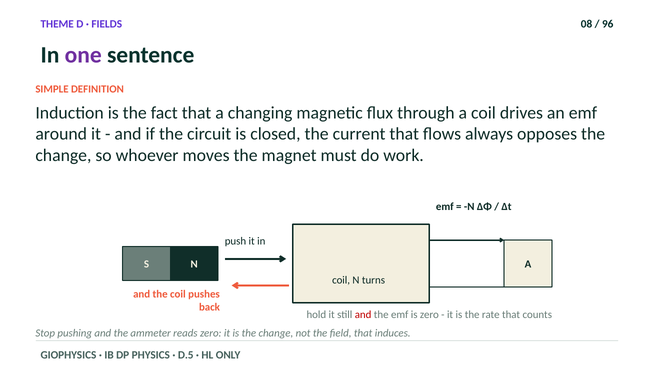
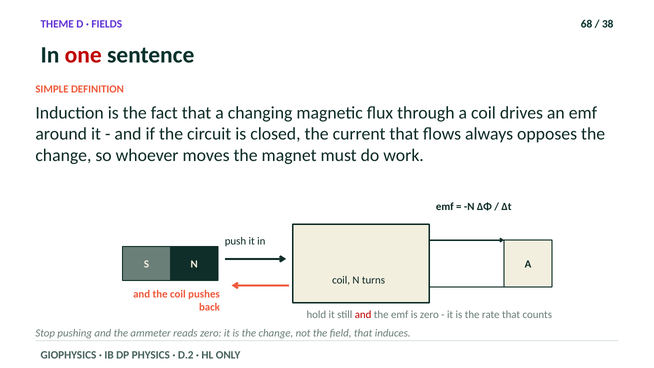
08: 08 -> 68
96: 96 -> 38
one colour: purple -> red
D.5: D.5 -> D.2
